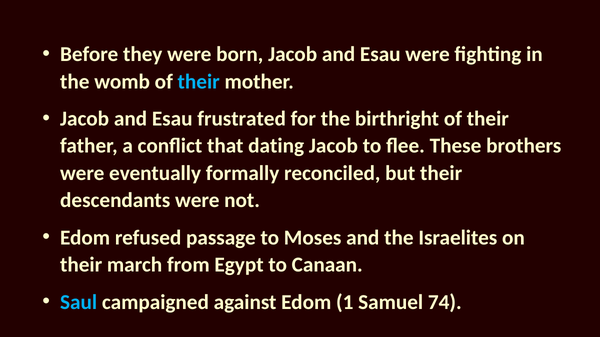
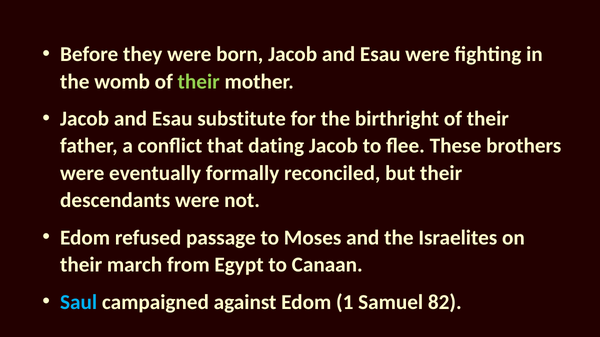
their at (199, 82) colour: light blue -> light green
frustrated: frustrated -> substitute
74: 74 -> 82
